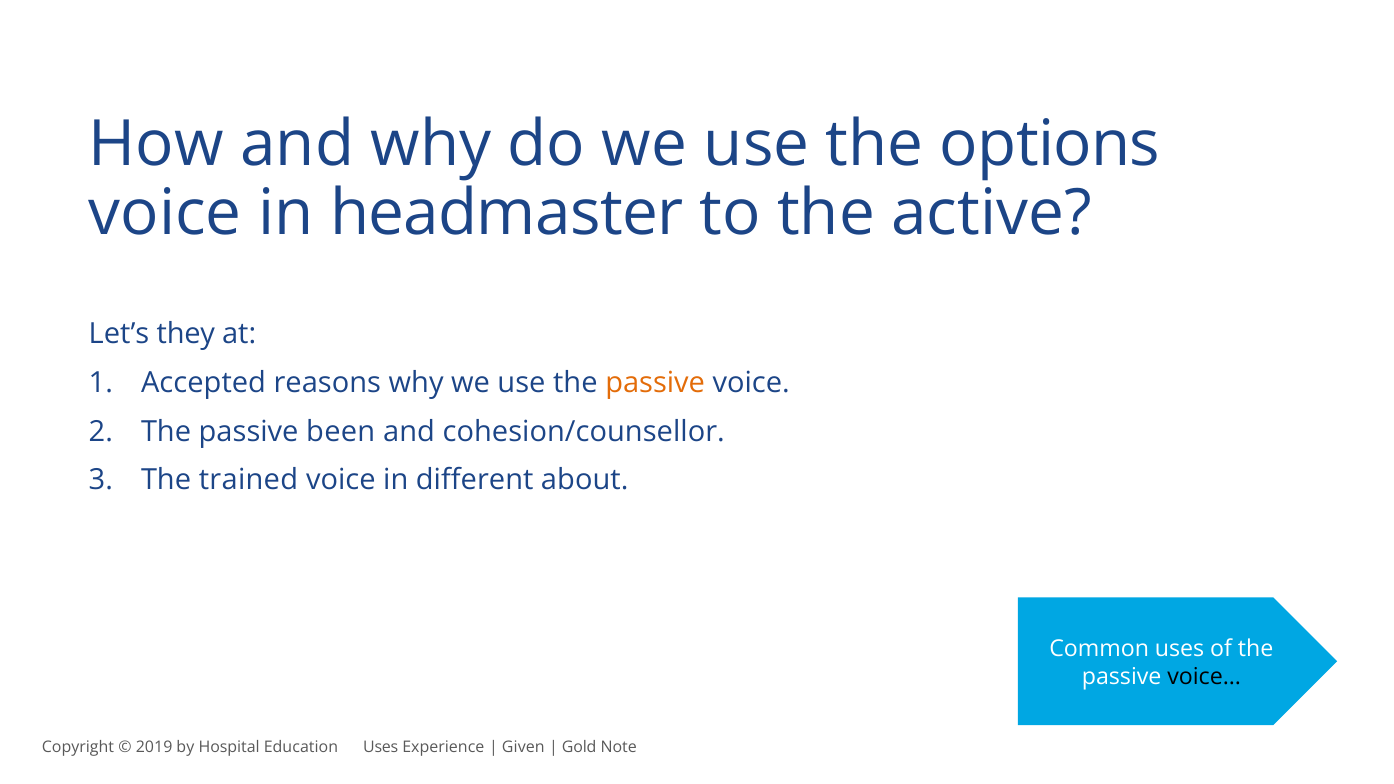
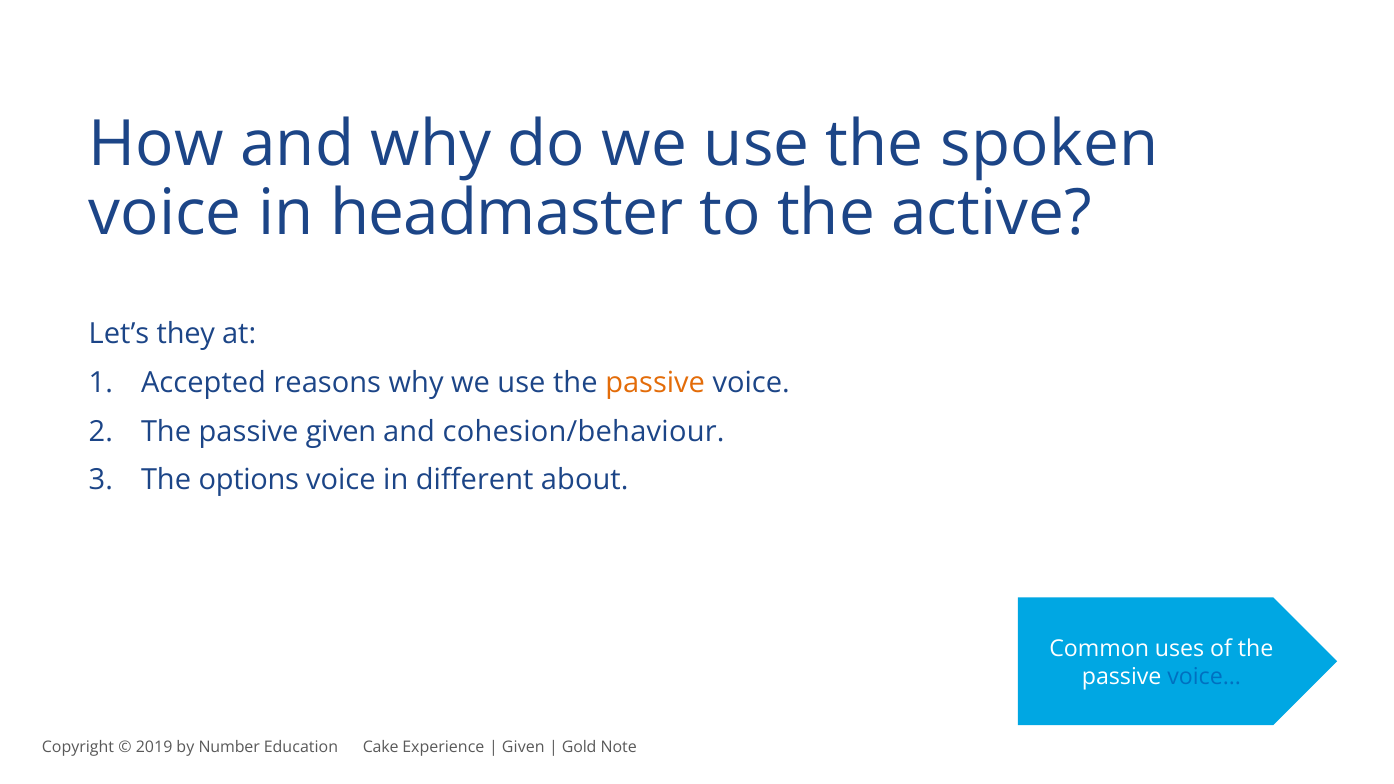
options: options -> spoken
passive been: been -> given
cohesion/counsellor: cohesion/counsellor -> cohesion/behaviour
trained: trained -> options
voice at (1204, 677) colour: black -> blue
Hospital: Hospital -> Number
Education Uses: Uses -> Cake
